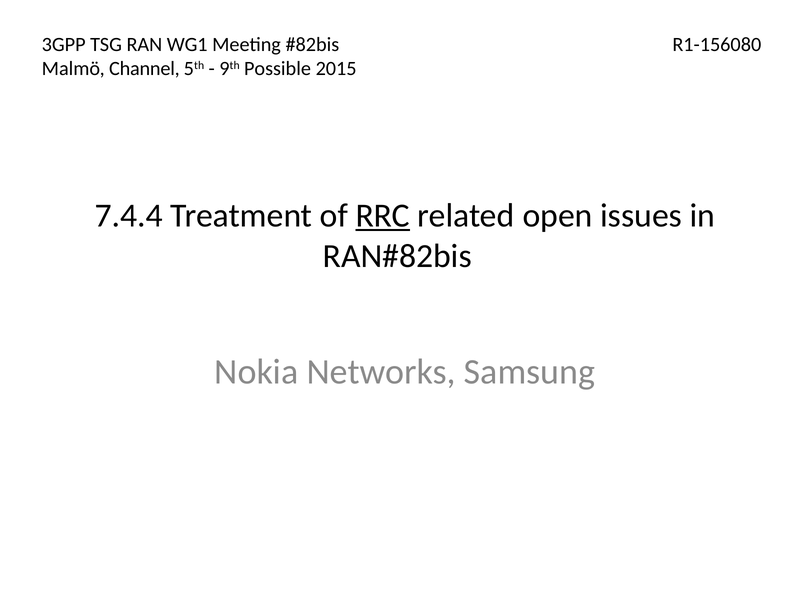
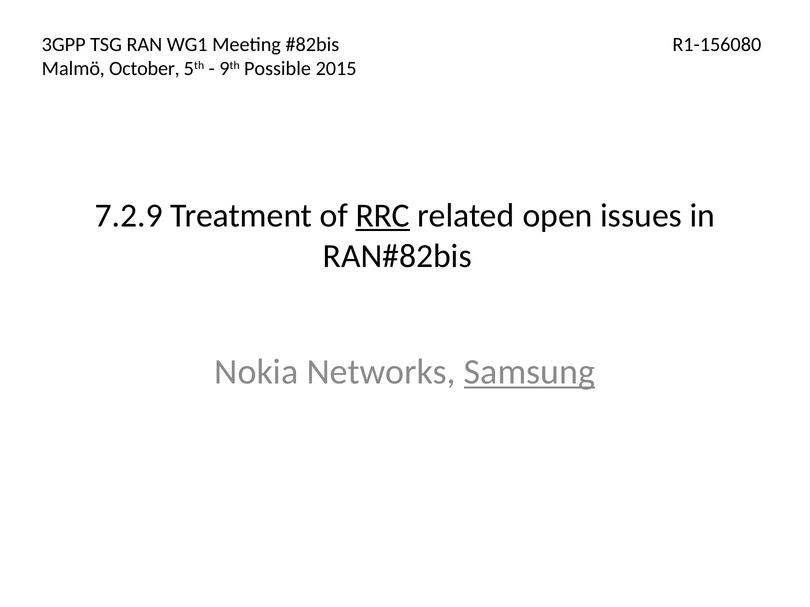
Channel: Channel -> October
7.4.4: 7.4.4 -> 7.2.9
Samsung underline: none -> present
